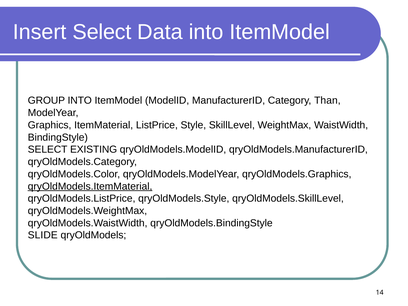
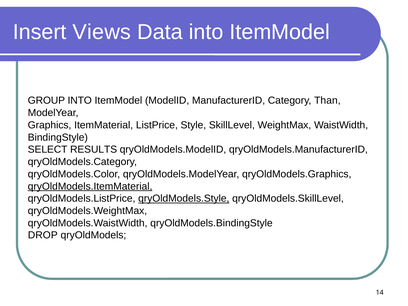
Insert Select: Select -> Views
EXISTING: EXISTING -> RESULTS
qryOldModels.Style underline: none -> present
SLIDE: SLIDE -> DROP
